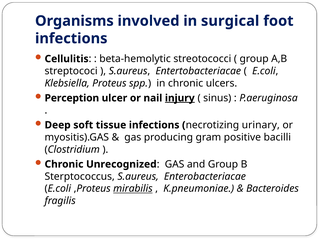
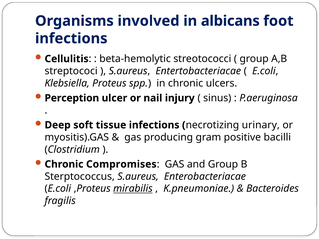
surgical: surgical -> albicans
injury underline: present -> none
Unrecognized: Unrecognized -> Compromises
